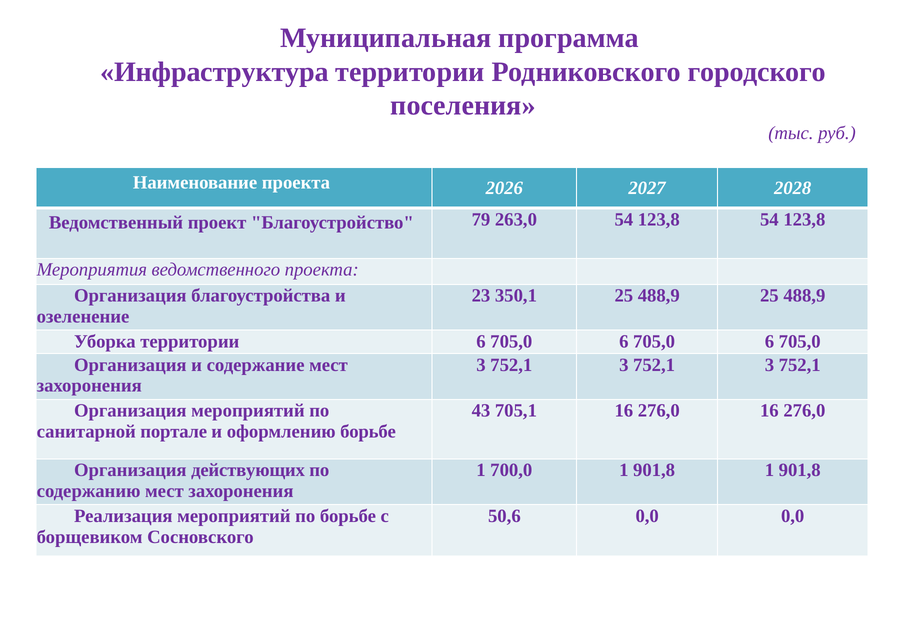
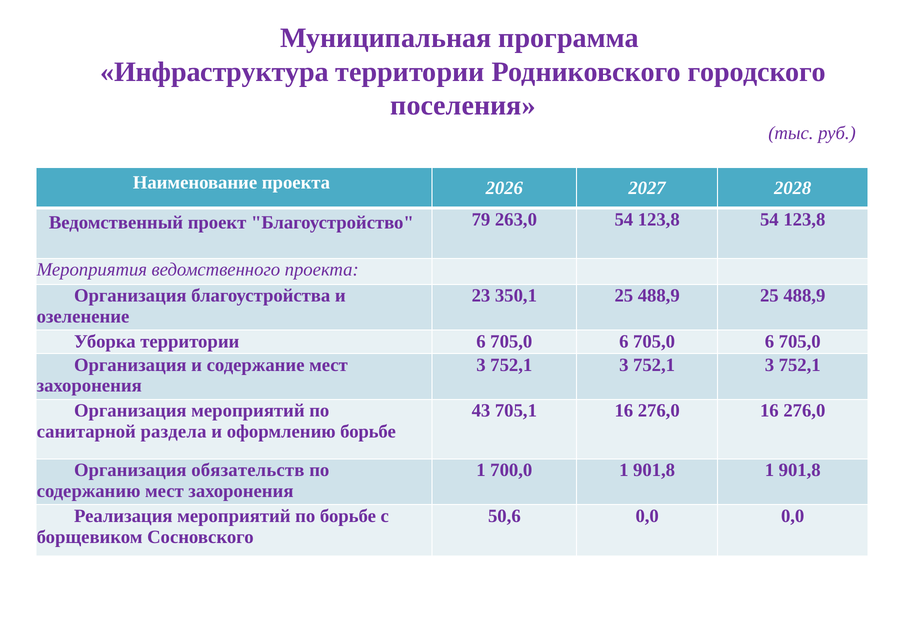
портале: портале -> раздела
действующих: действующих -> обязательств
